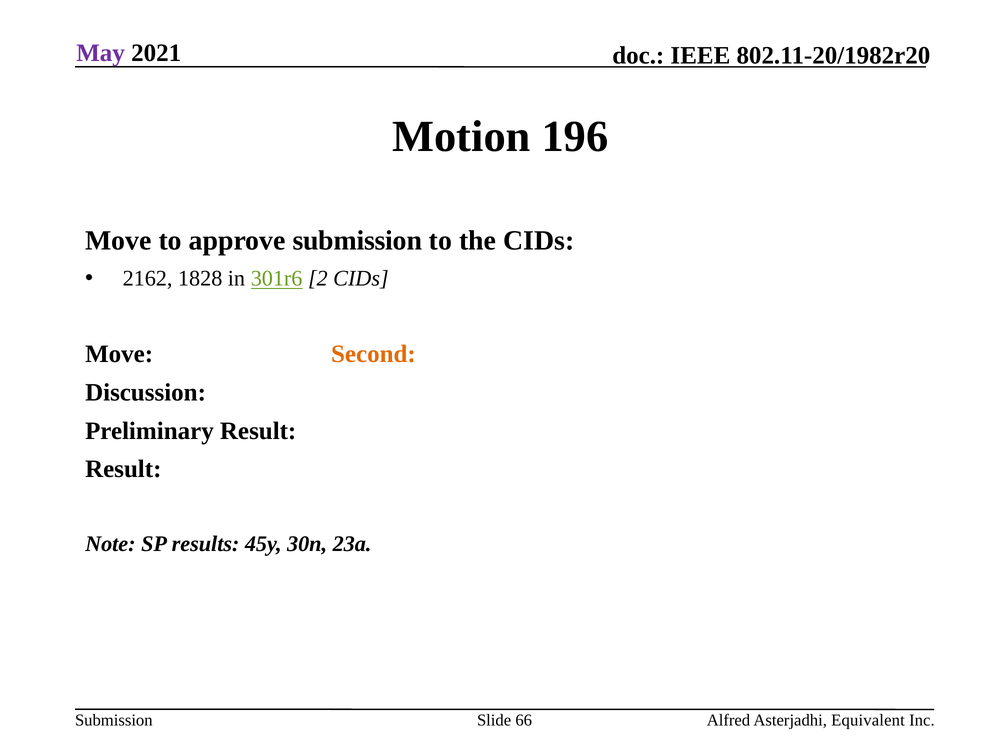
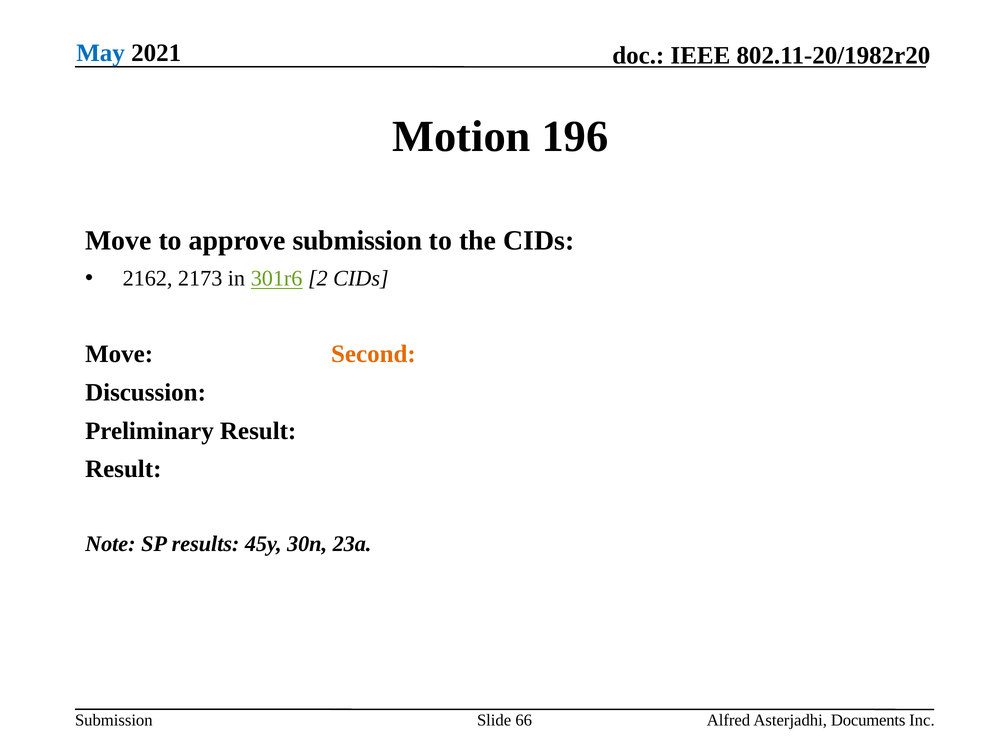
May colour: purple -> blue
1828: 1828 -> 2173
Equivalent: Equivalent -> Documents
